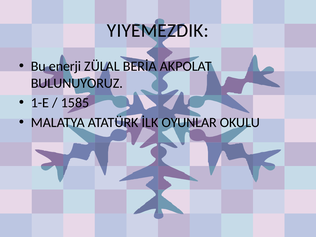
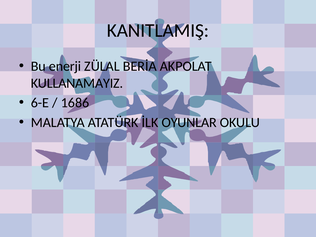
YIYEMEZDIK: YIYEMEZDIK -> KANITLAMIŞ
BULUNUYORUZ: BULUNUYORUZ -> KULLANAMAYIZ
1-E: 1-E -> 6-E
1585: 1585 -> 1686
